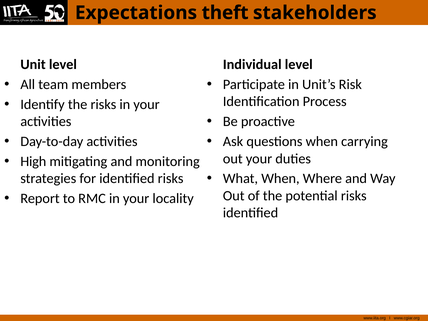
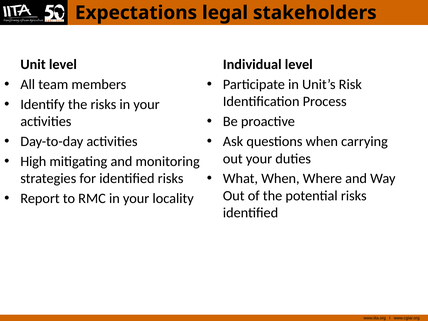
theft: theft -> legal
